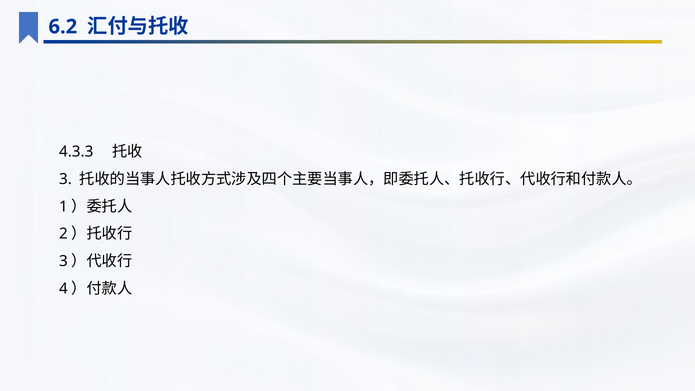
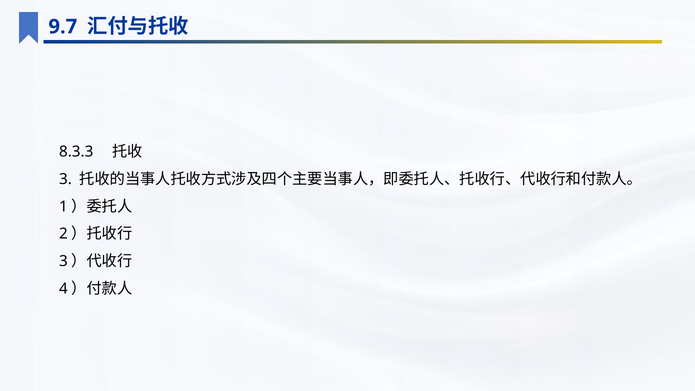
6.2: 6.2 -> 9.7
4.3.3: 4.3.3 -> 8.3.3
